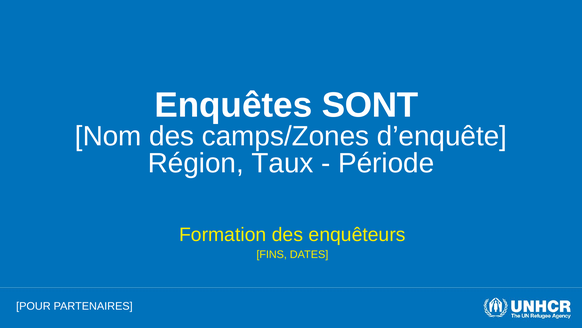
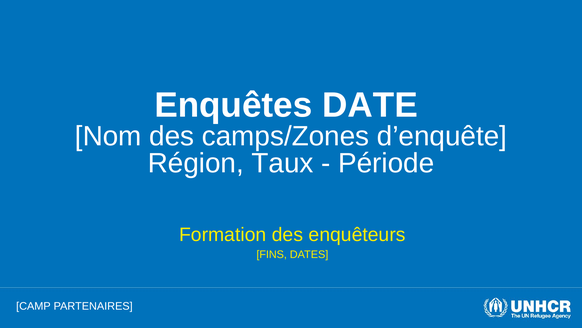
SONT: SONT -> DATE
POUR: POUR -> CAMP
